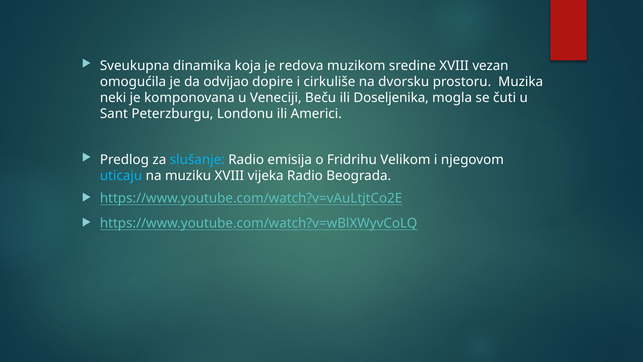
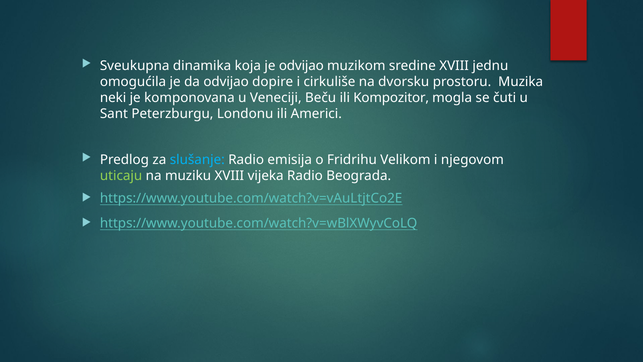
je redova: redova -> odvijao
vezan: vezan -> jednu
Doseljenika: Doseljenika -> Kompozitor
uticaju colour: light blue -> light green
